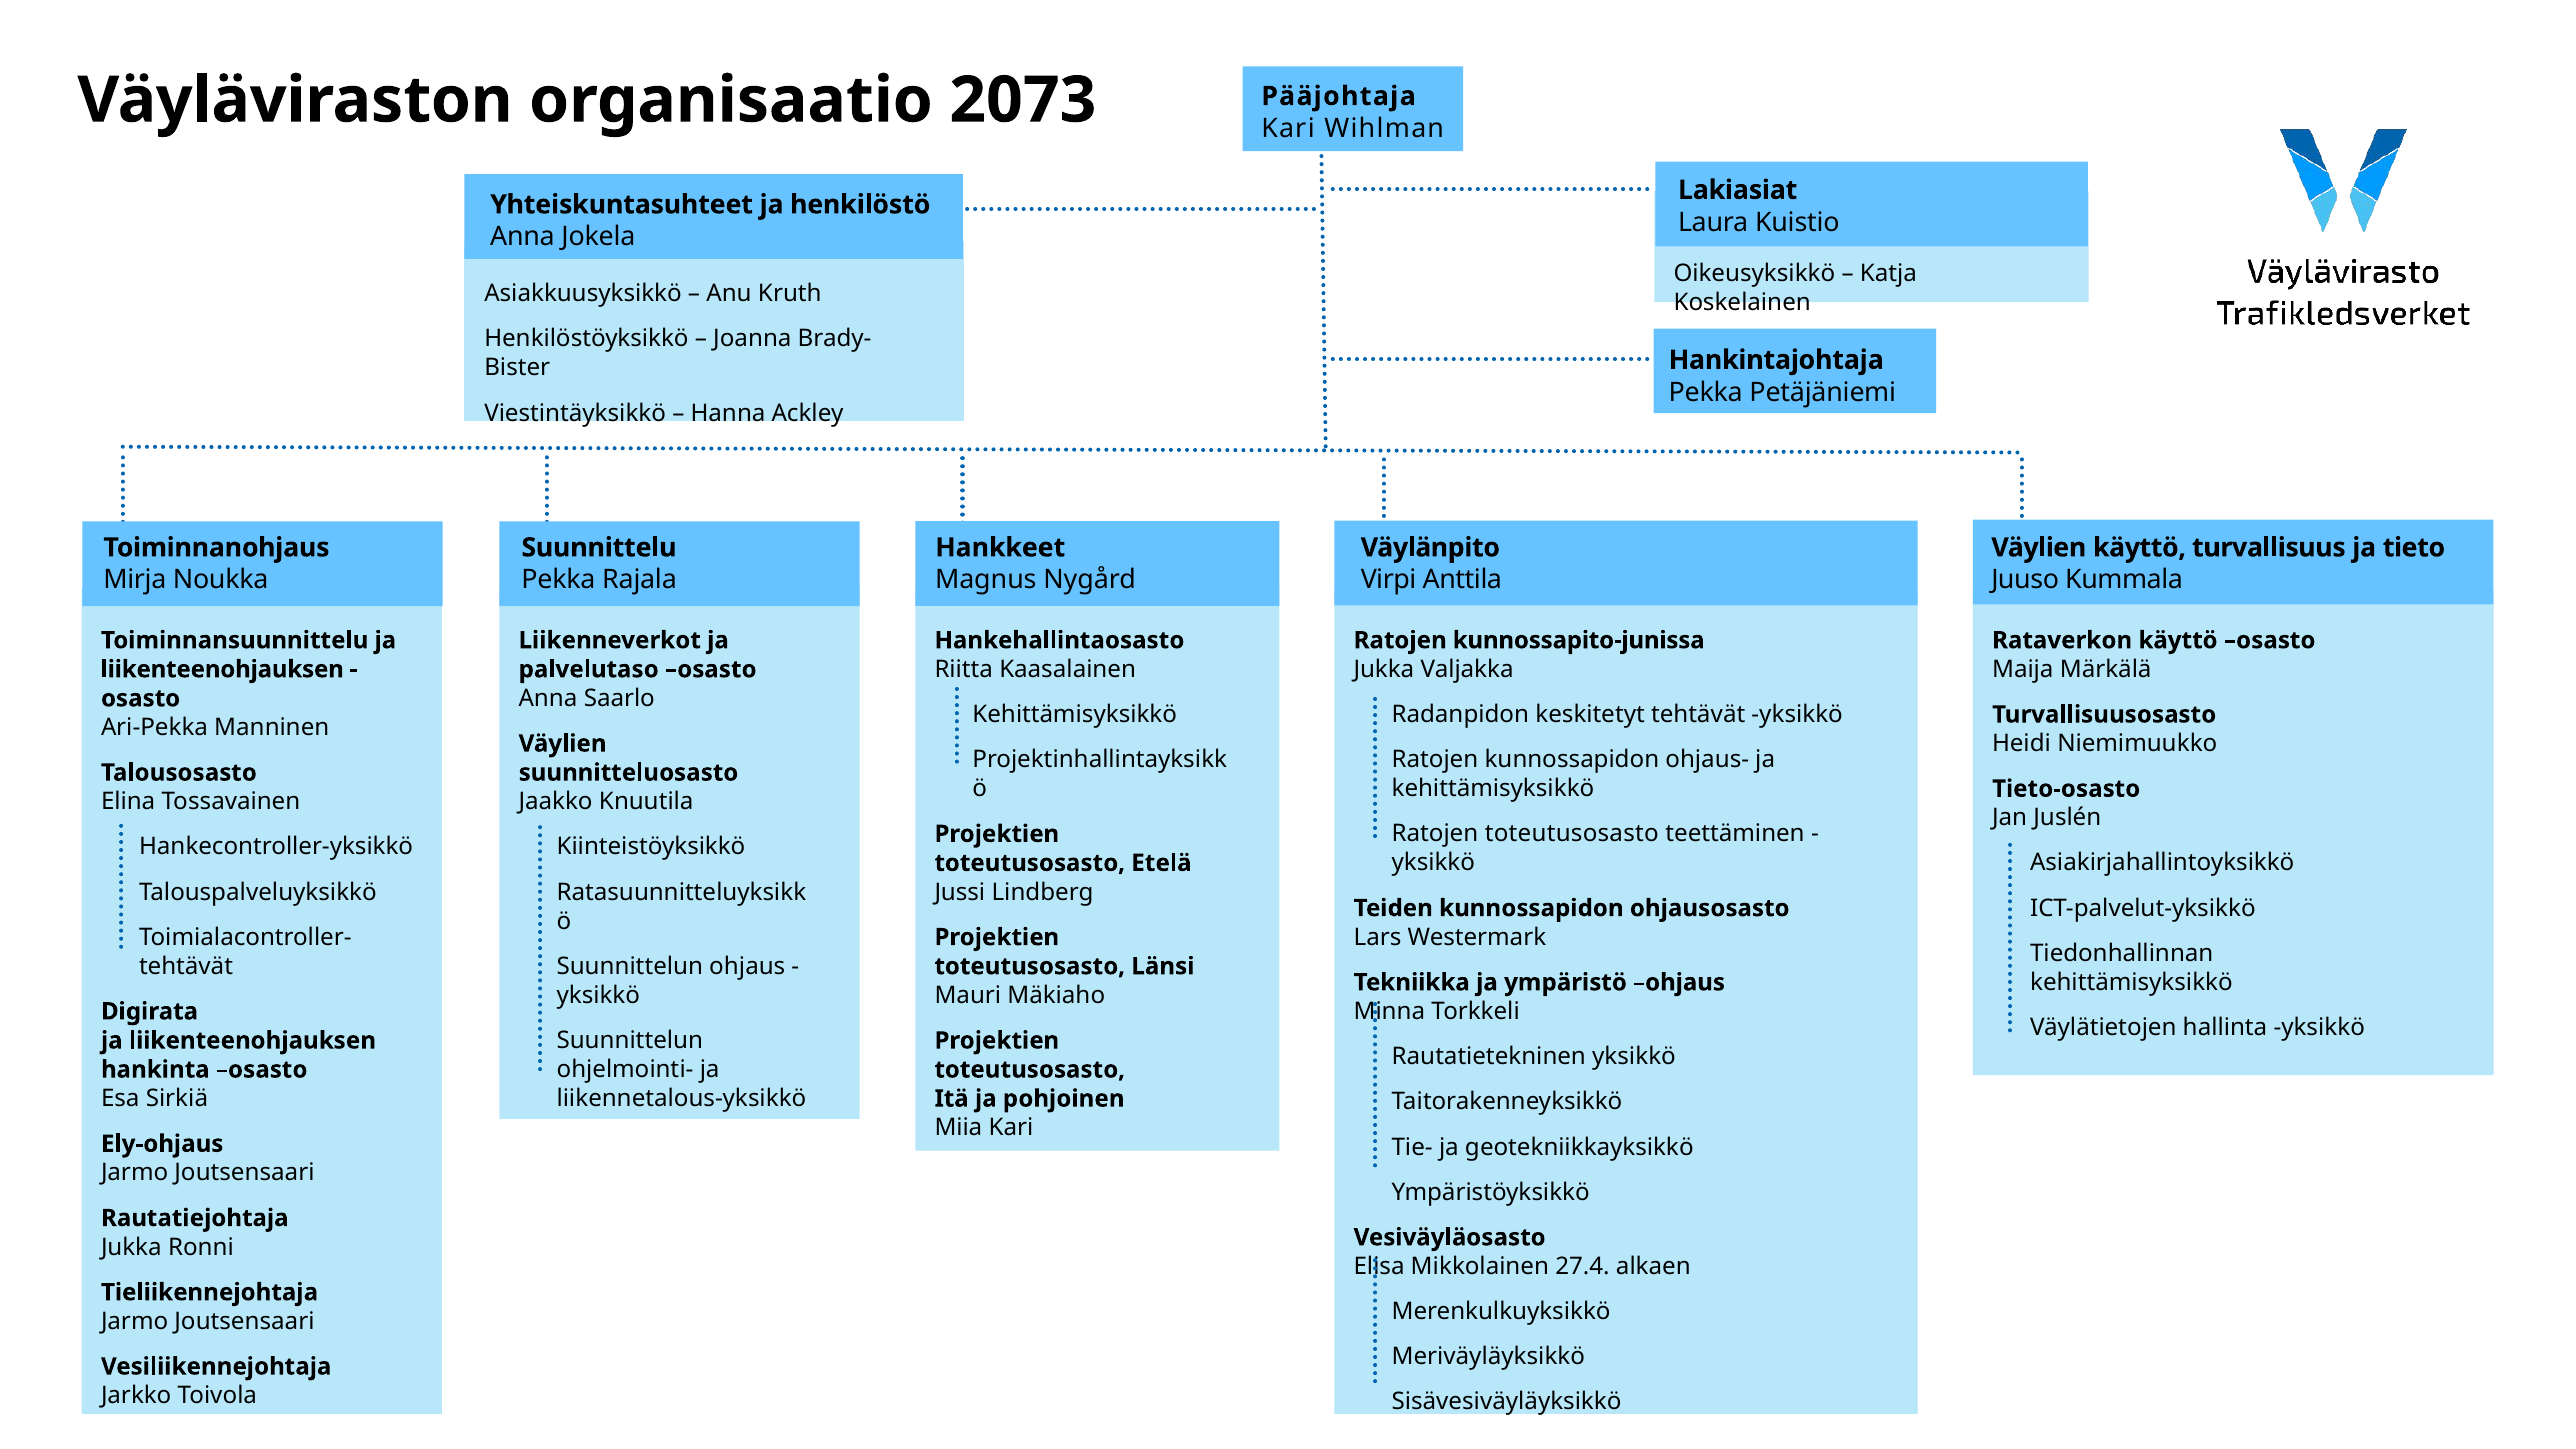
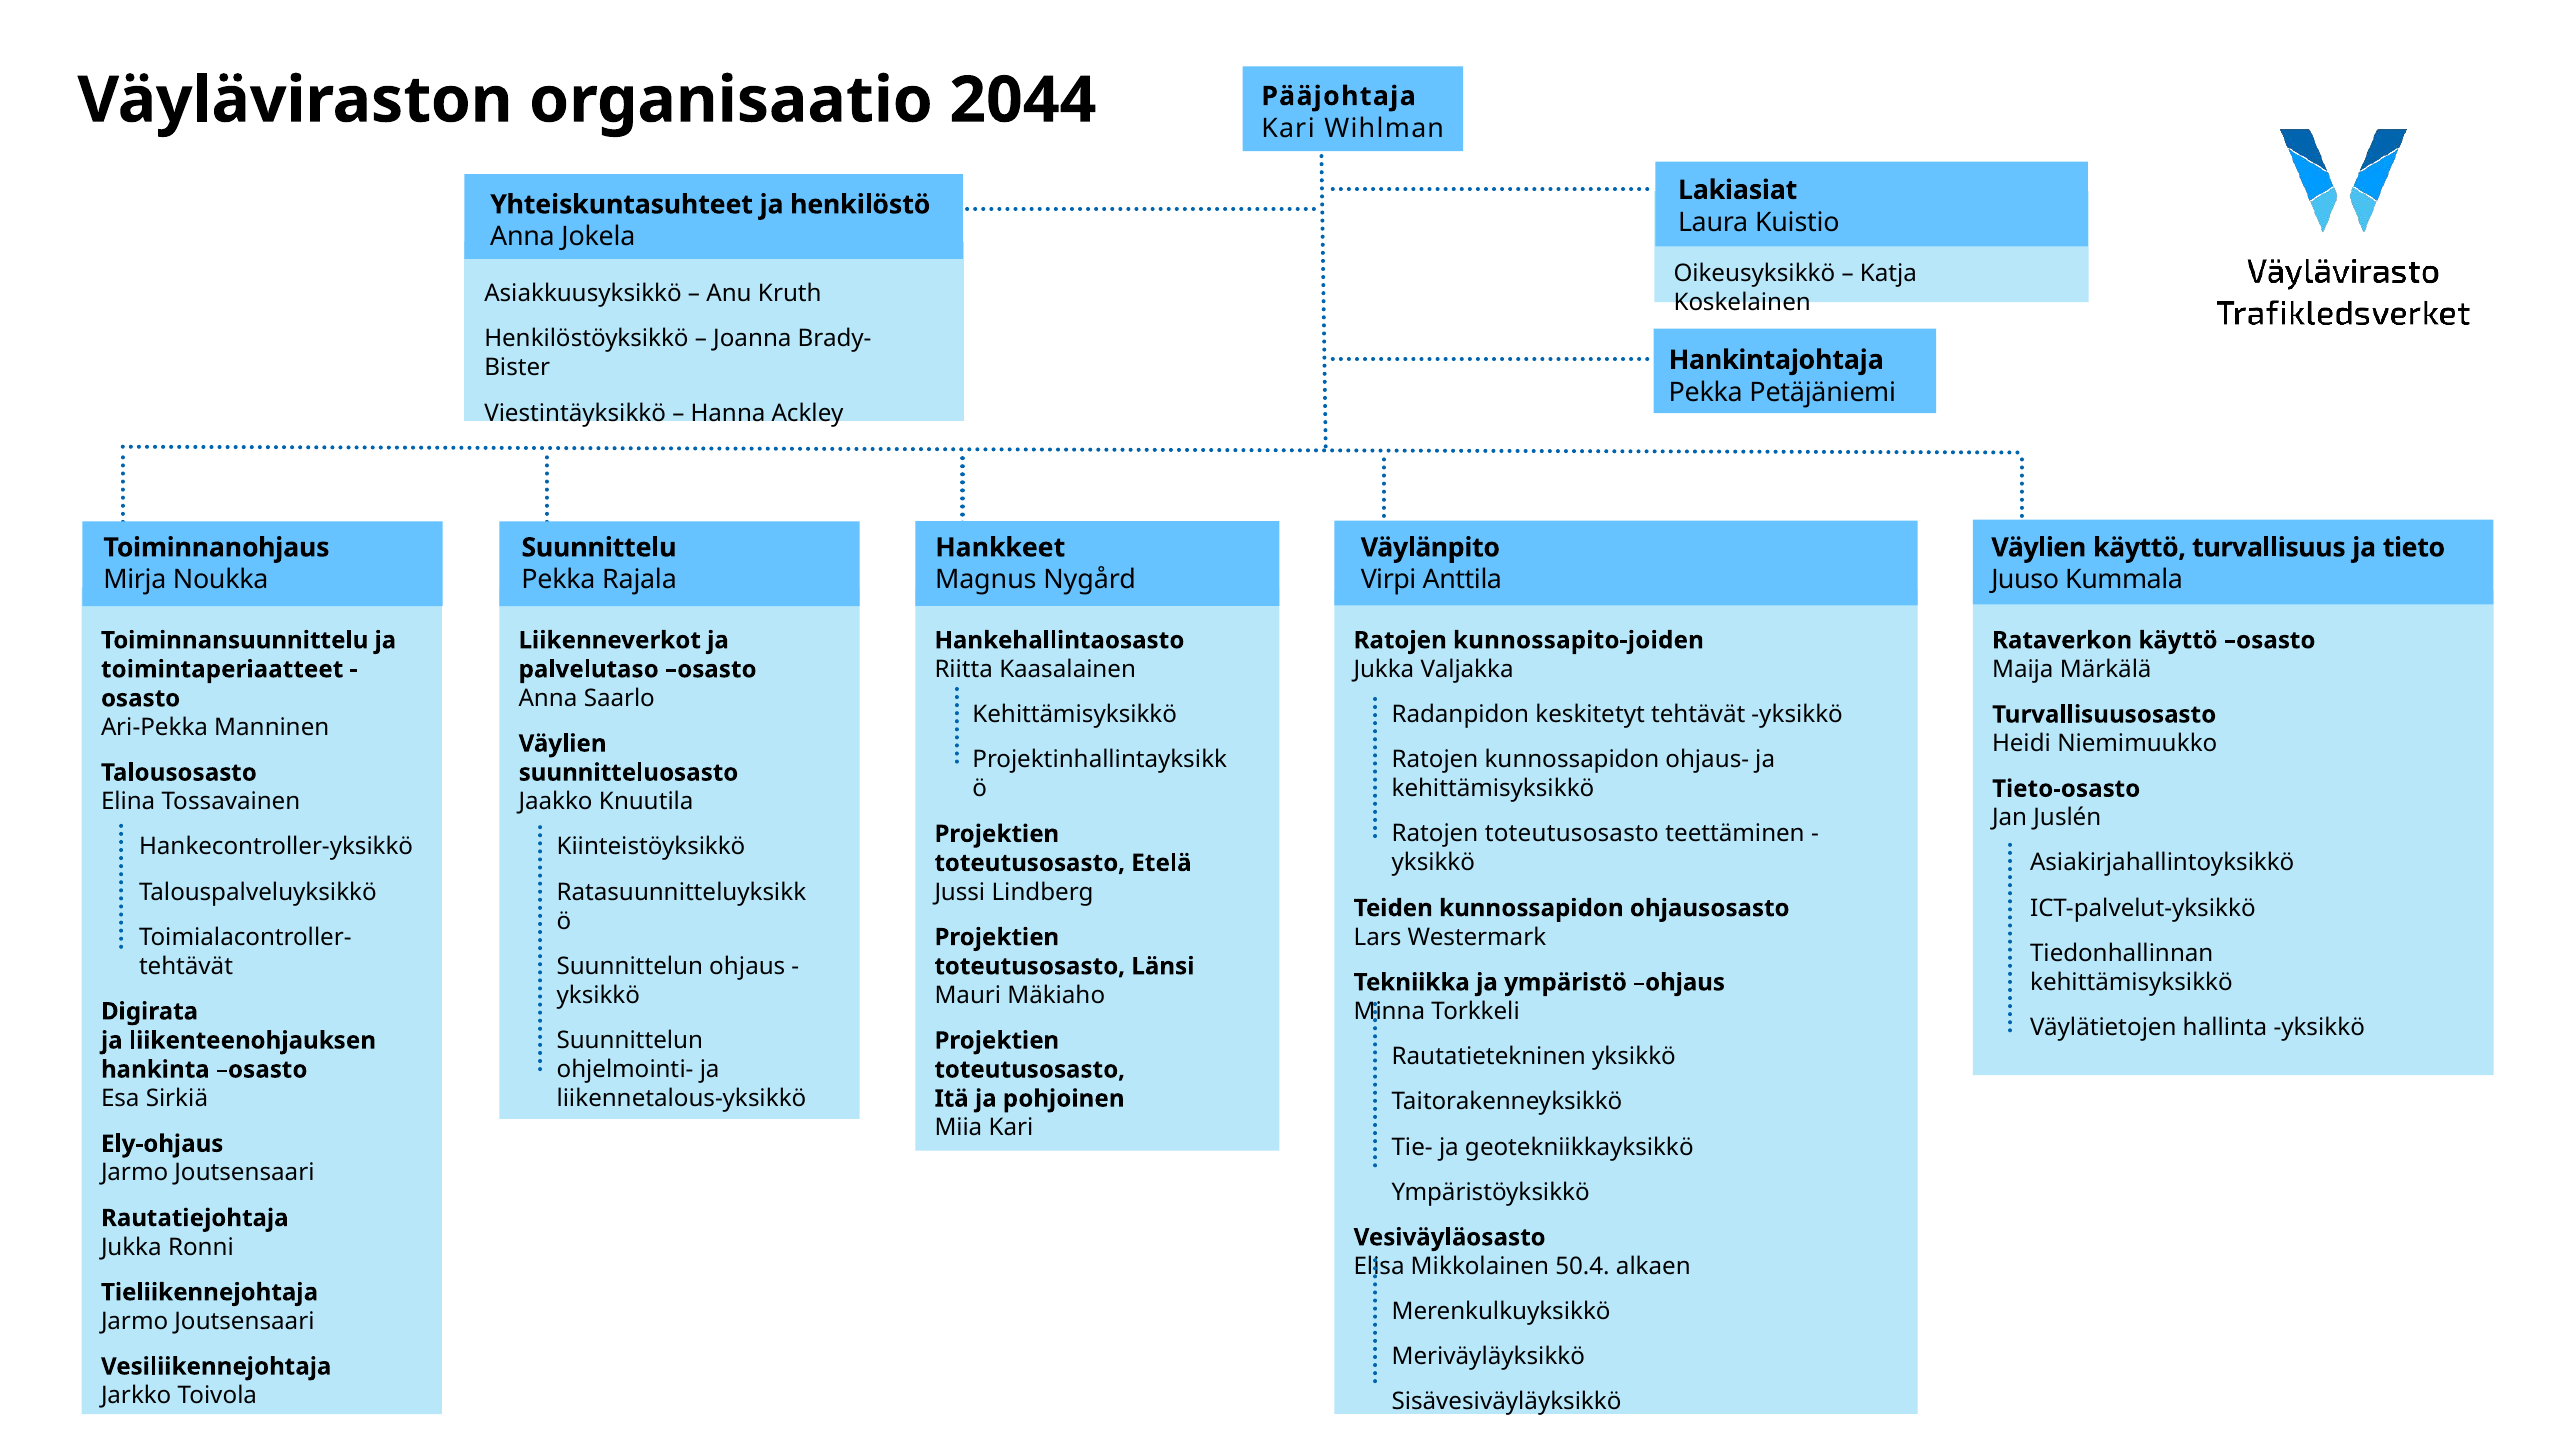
2073: 2073 -> 2044
kunnossapito-junissa: kunnossapito-junissa -> kunnossapito-joiden
liikenteenohjauksen at (222, 669): liikenteenohjauksen -> toimintaperiaatteet
27.4: 27.4 -> 50.4
